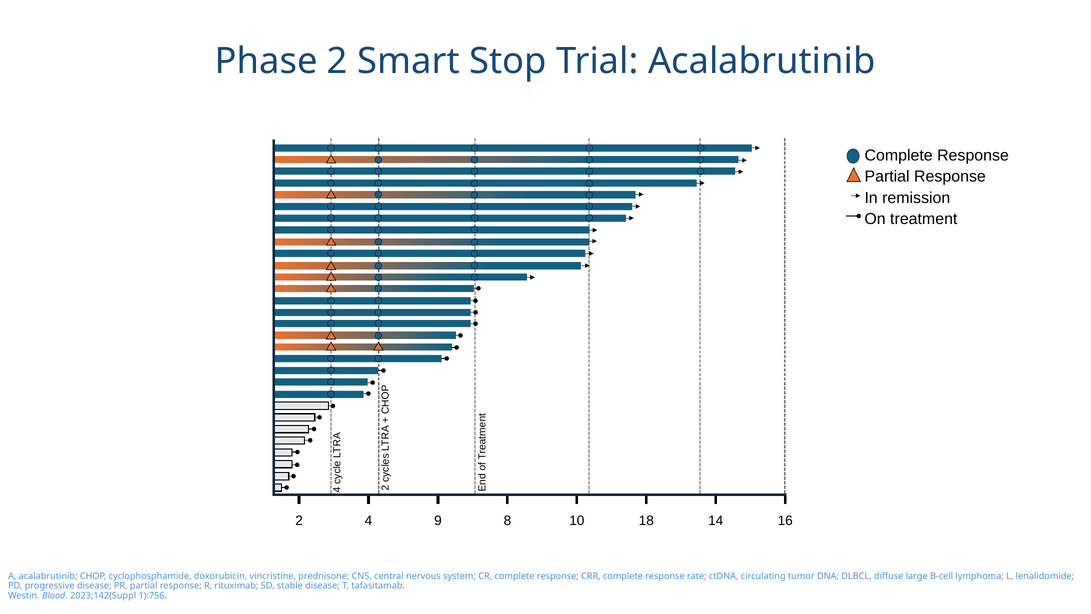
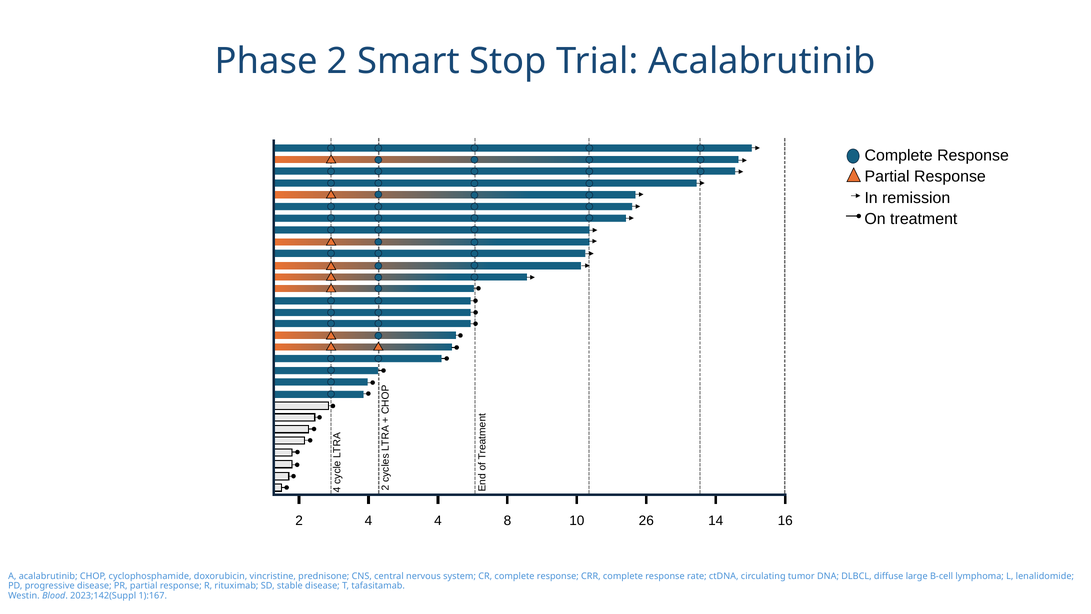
4 9: 9 -> 4
18: 18 -> 26
1):756: 1):756 -> 1):167
